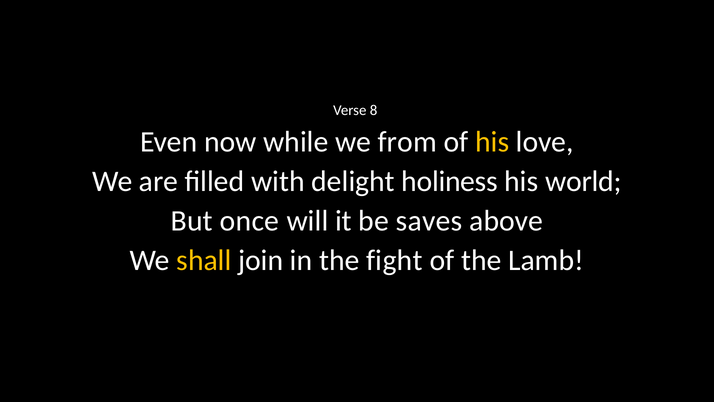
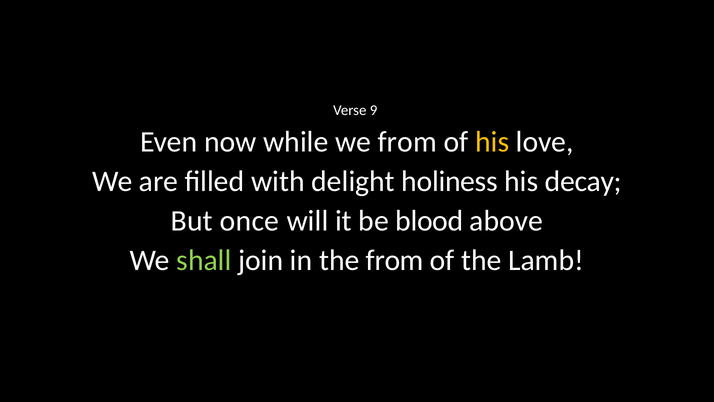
8: 8 -> 9
world: world -> decay
saves: saves -> blood
shall colour: yellow -> light green
the fight: fight -> from
